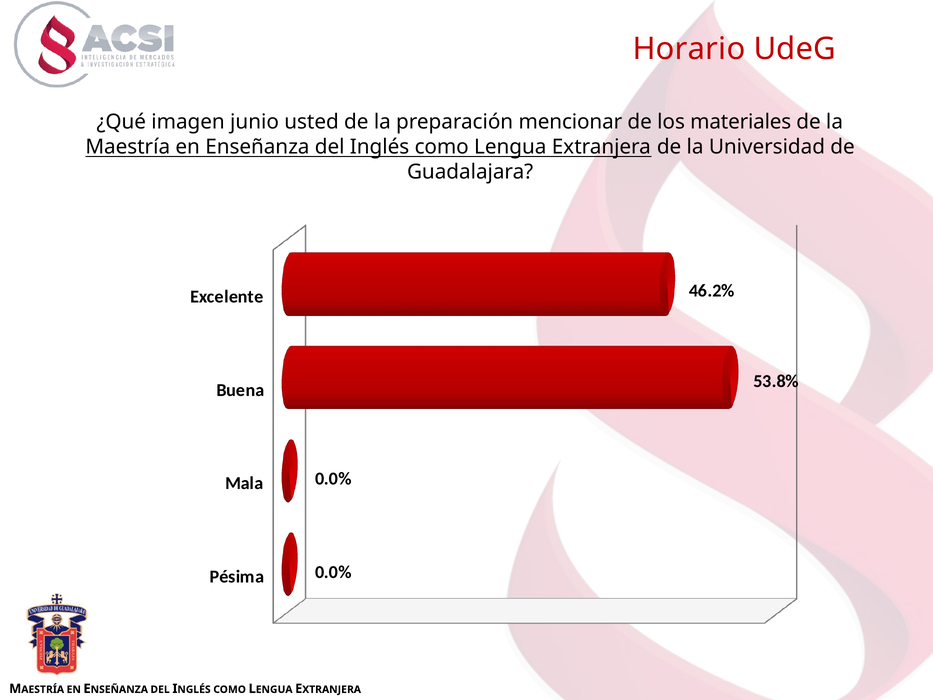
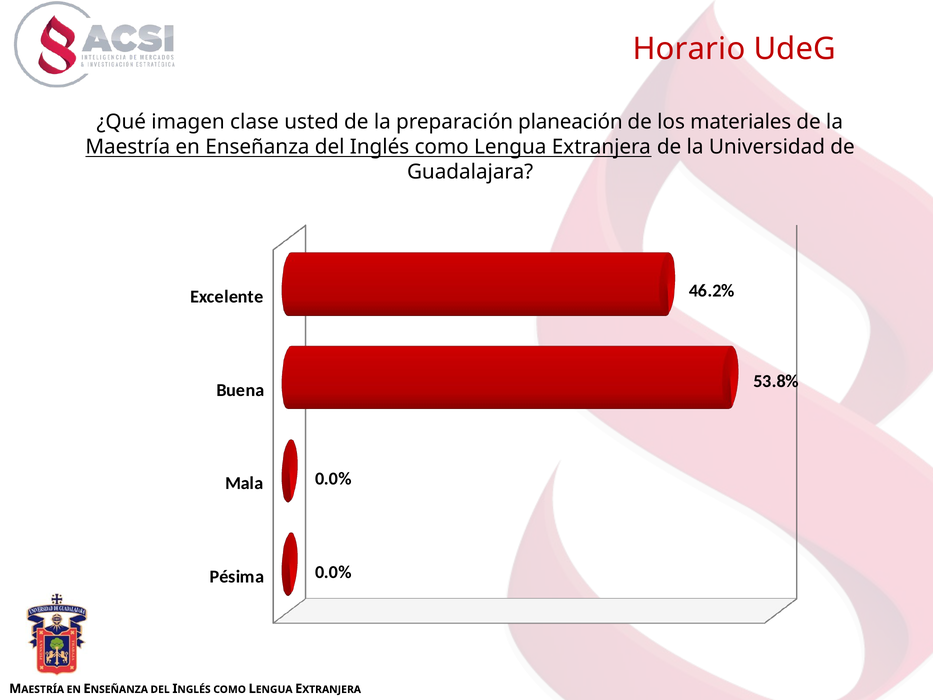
junio: junio -> clase
mencionar: mencionar -> planeación
